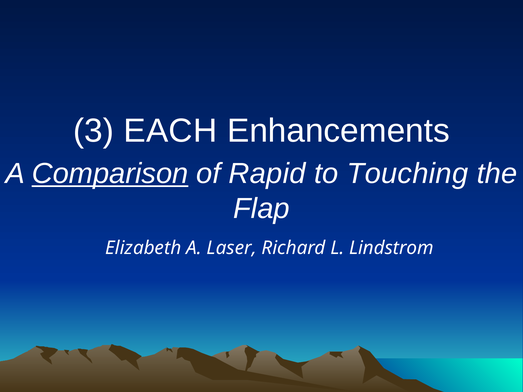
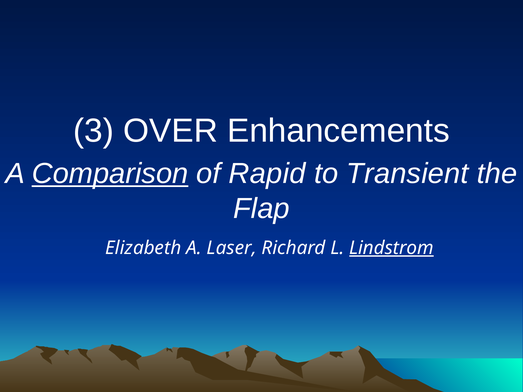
EACH: EACH -> OVER
Touching: Touching -> Transient
Lindstrom underline: none -> present
